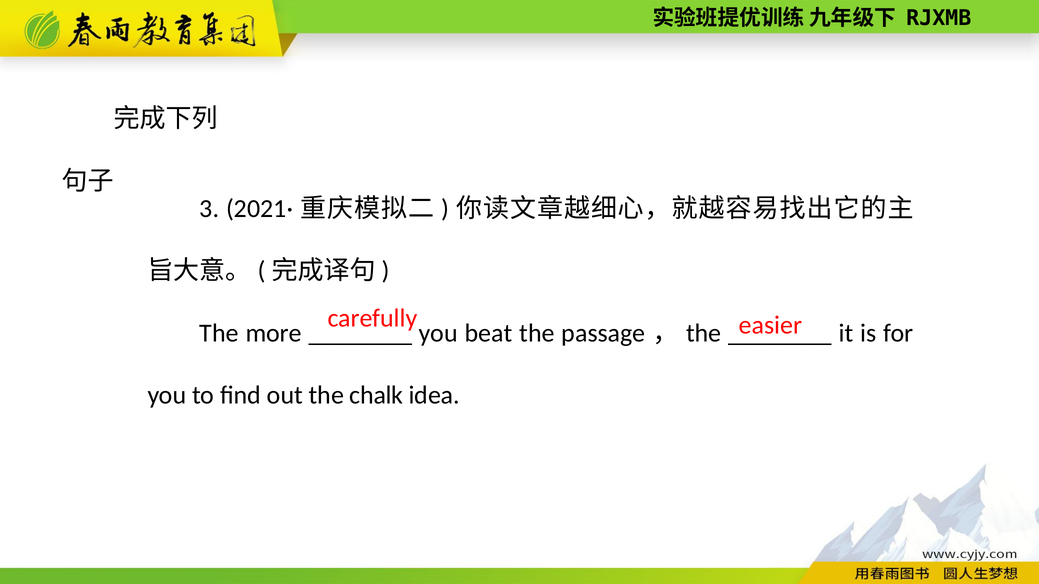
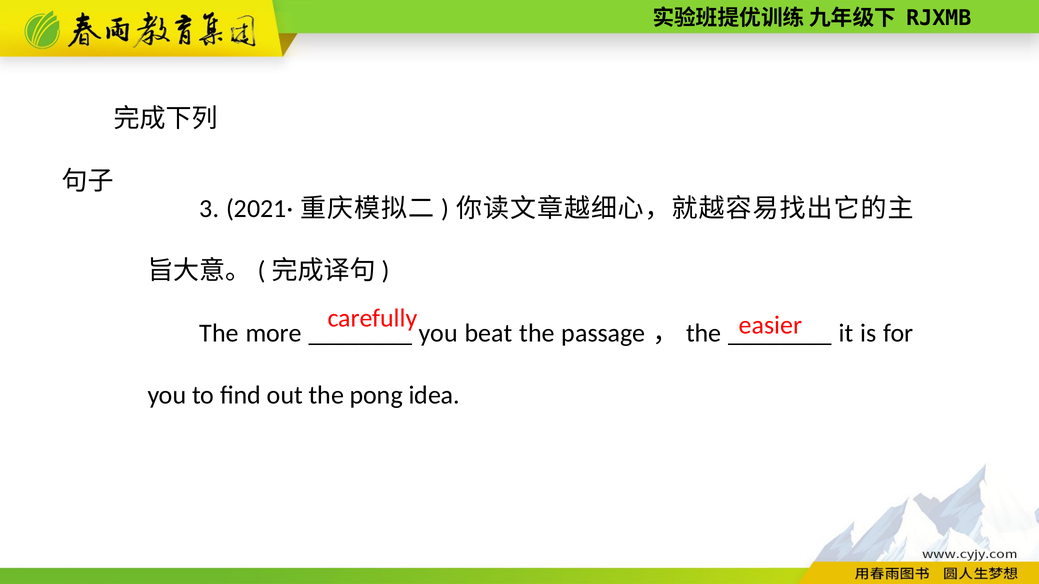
chalk: chalk -> pong
